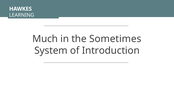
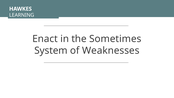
Much: Much -> Enact
Introduction: Introduction -> Weaknesses
